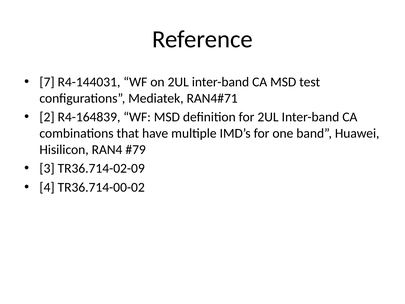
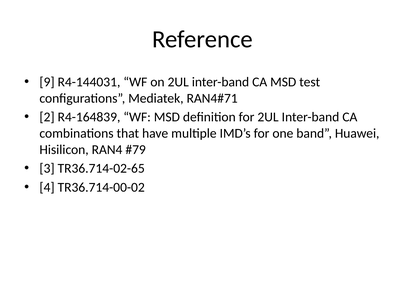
7: 7 -> 9
TR36.714-02-09: TR36.714-02-09 -> TR36.714-02-65
